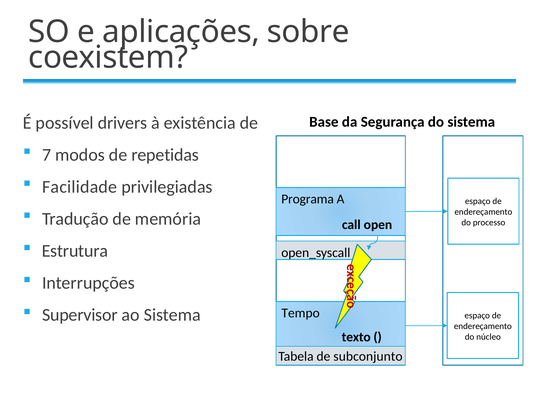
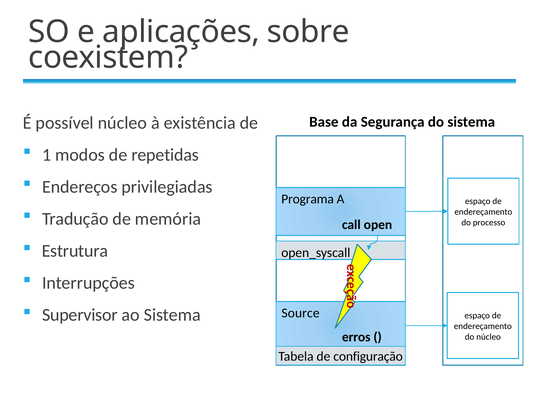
possível drivers: drivers -> núcleo
7: 7 -> 1
Facilidade: Facilidade -> Endereços
Tempo: Tempo -> Source
texto: texto -> erros
subconjunto: subconjunto -> configuração
